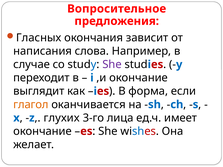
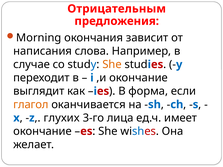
Вопросительное: Вопросительное -> Отрицательным
Гласных: Гласных -> Morning
She at (112, 65) colour: purple -> orange
